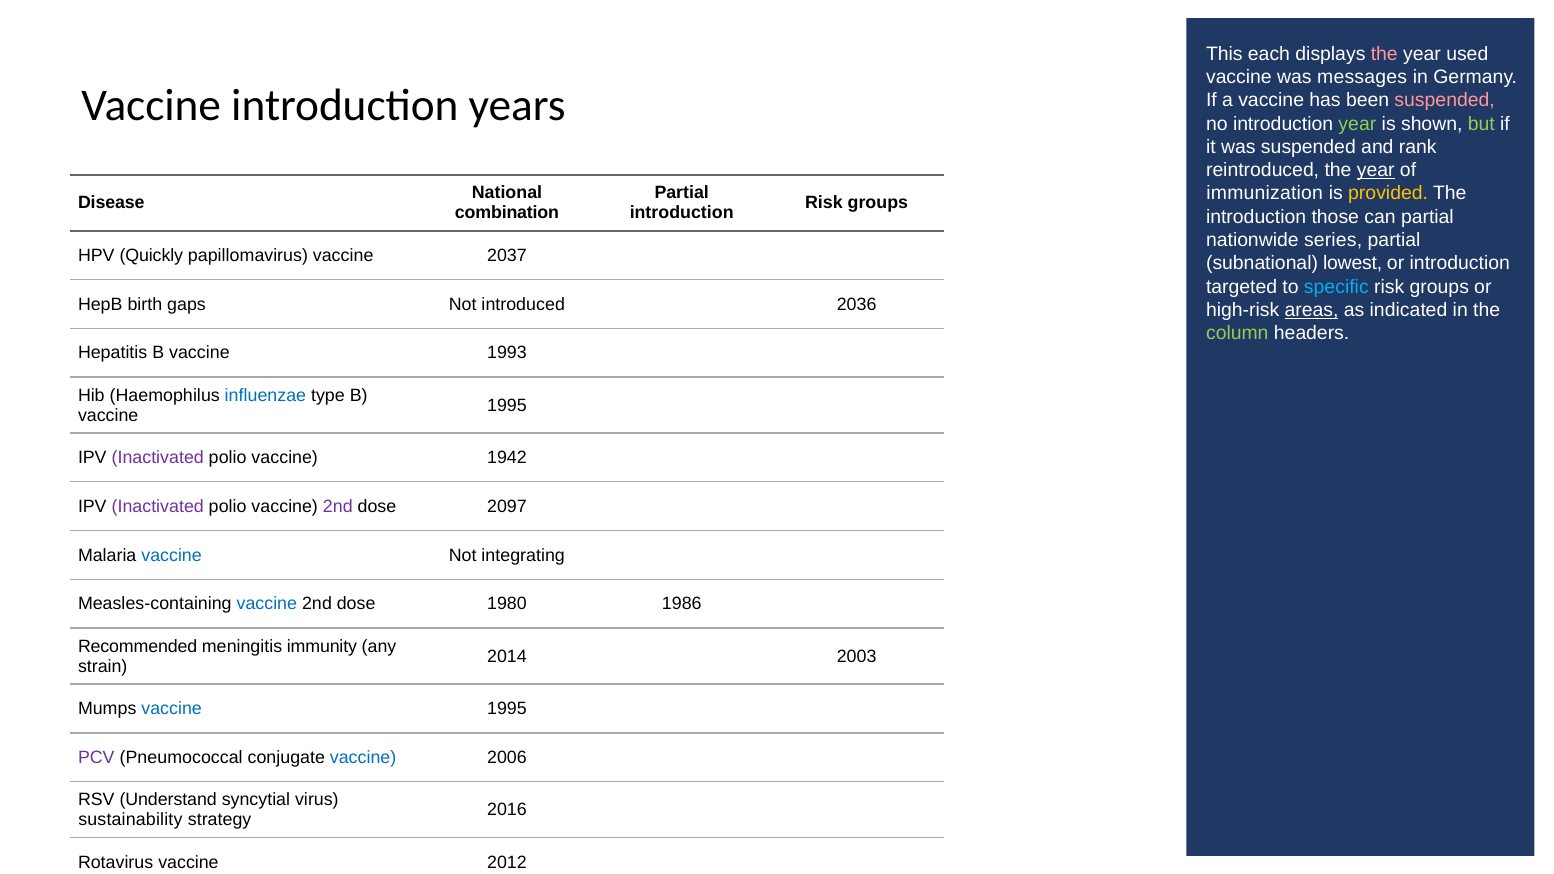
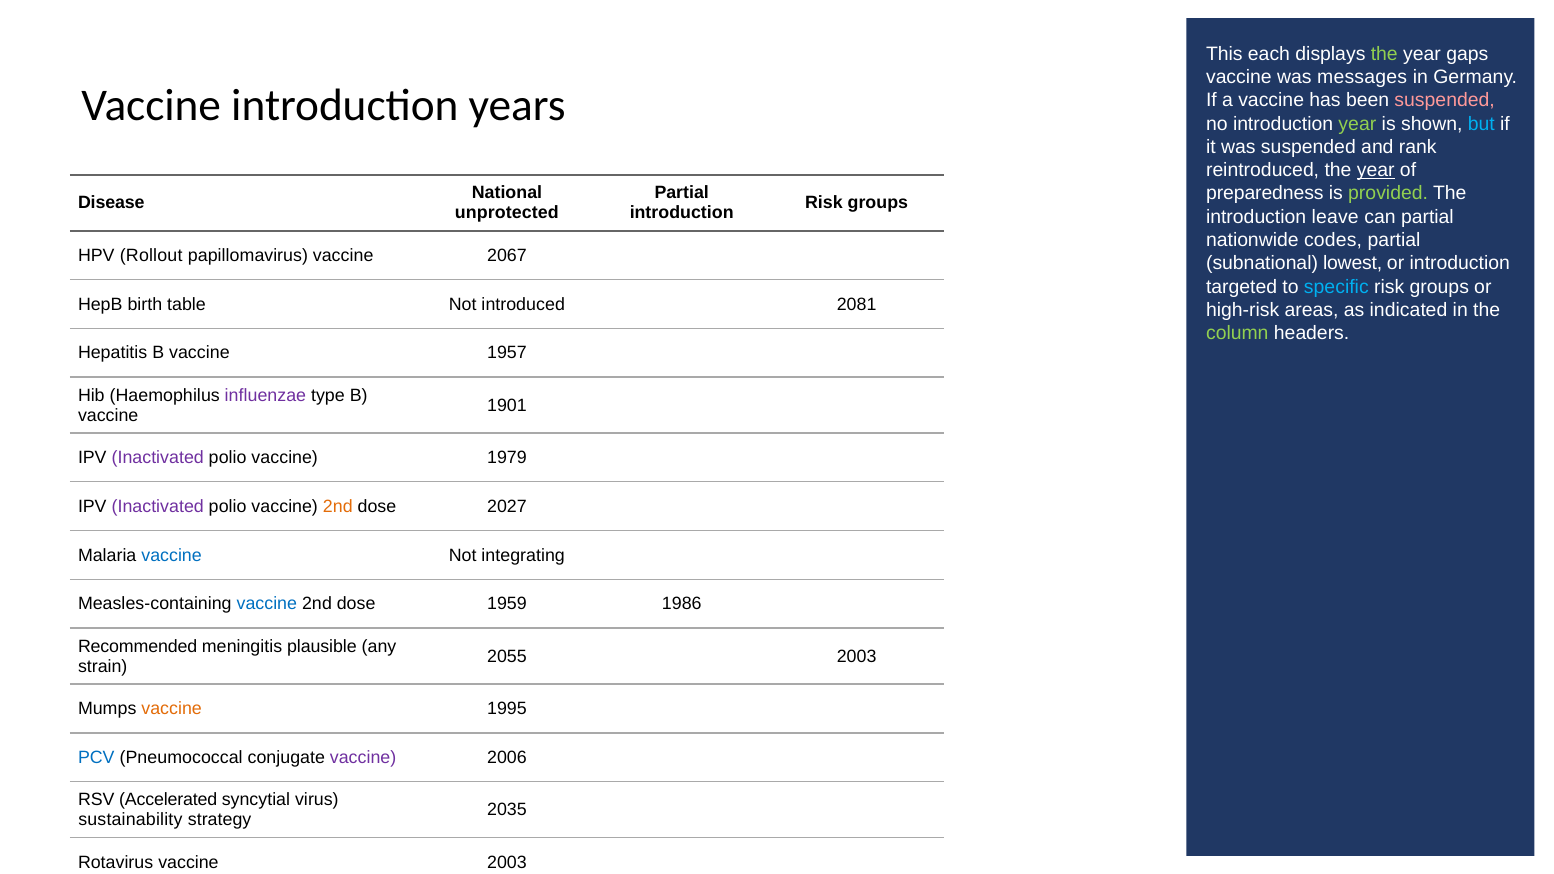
the at (1384, 54) colour: pink -> light green
used: used -> gaps
but colour: light green -> light blue
immunization: immunization -> preparedness
provided colour: yellow -> light green
combination: combination -> unprotected
those: those -> leave
series: series -> codes
Quickly: Quickly -> Rollout
2037: 2037 -> 2067
gaps: gaps -> table
2036: 2036 -> 2081
areas underline: present -> none
1993: 1993 -> 1957
influenzae colour: blue -> purple
1995 at (507, 405): 1995 -> 1901
1942: 1942 -> 1979
2nd at (338, 507) colour: purple -> orange
2097: 2097 -> 2027
1980: 1980 -> 1959
immunity: immunity -> plausible
2014: 2014 -> 2055
vaccine at (172, 709) colour: blue -> orange
PCV colour: purple -> blue
vaccine at (363, 758) colour: blue -> purple
Understand: Understand -> Accelerated
2016: 2016 -> 2035
vaccine 2012: 2012 -> 2003
